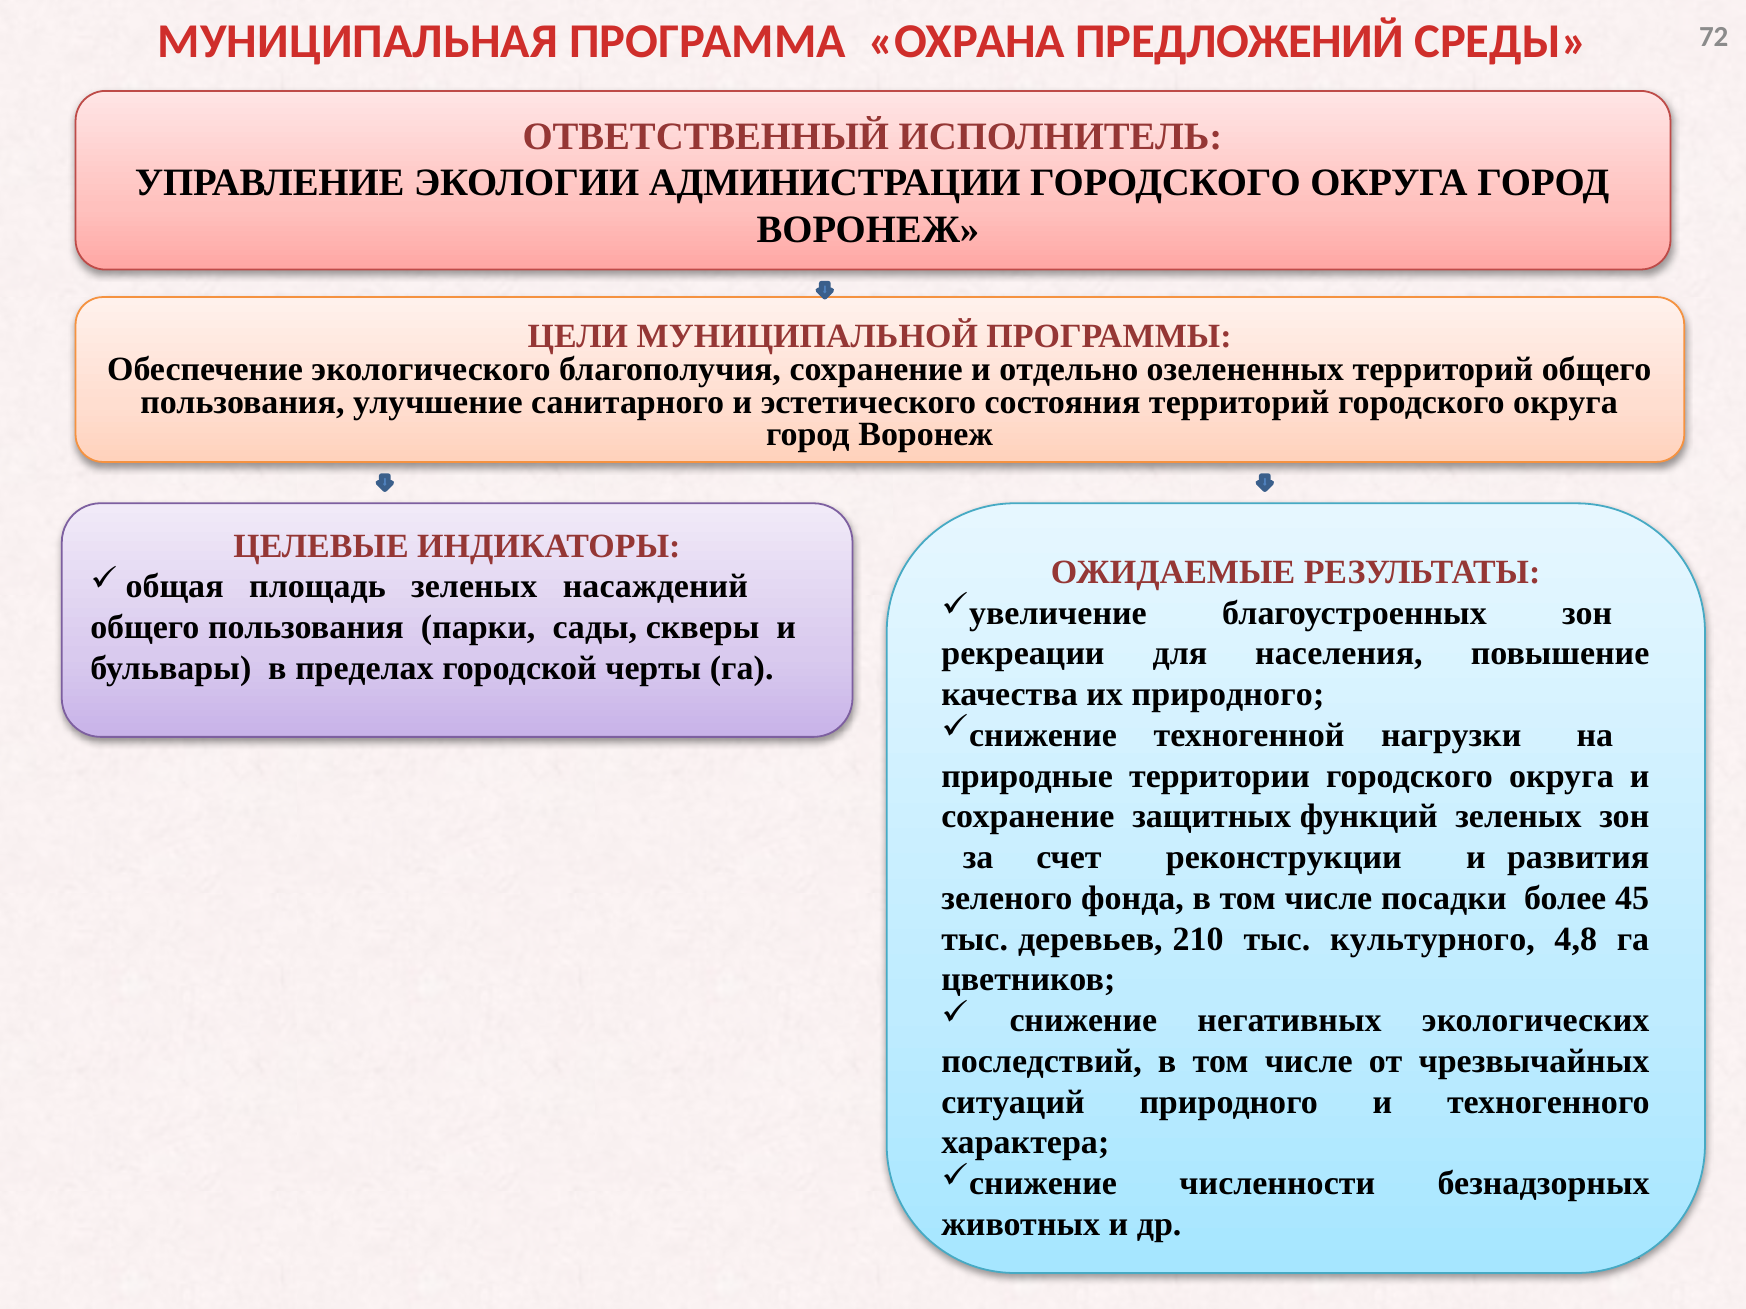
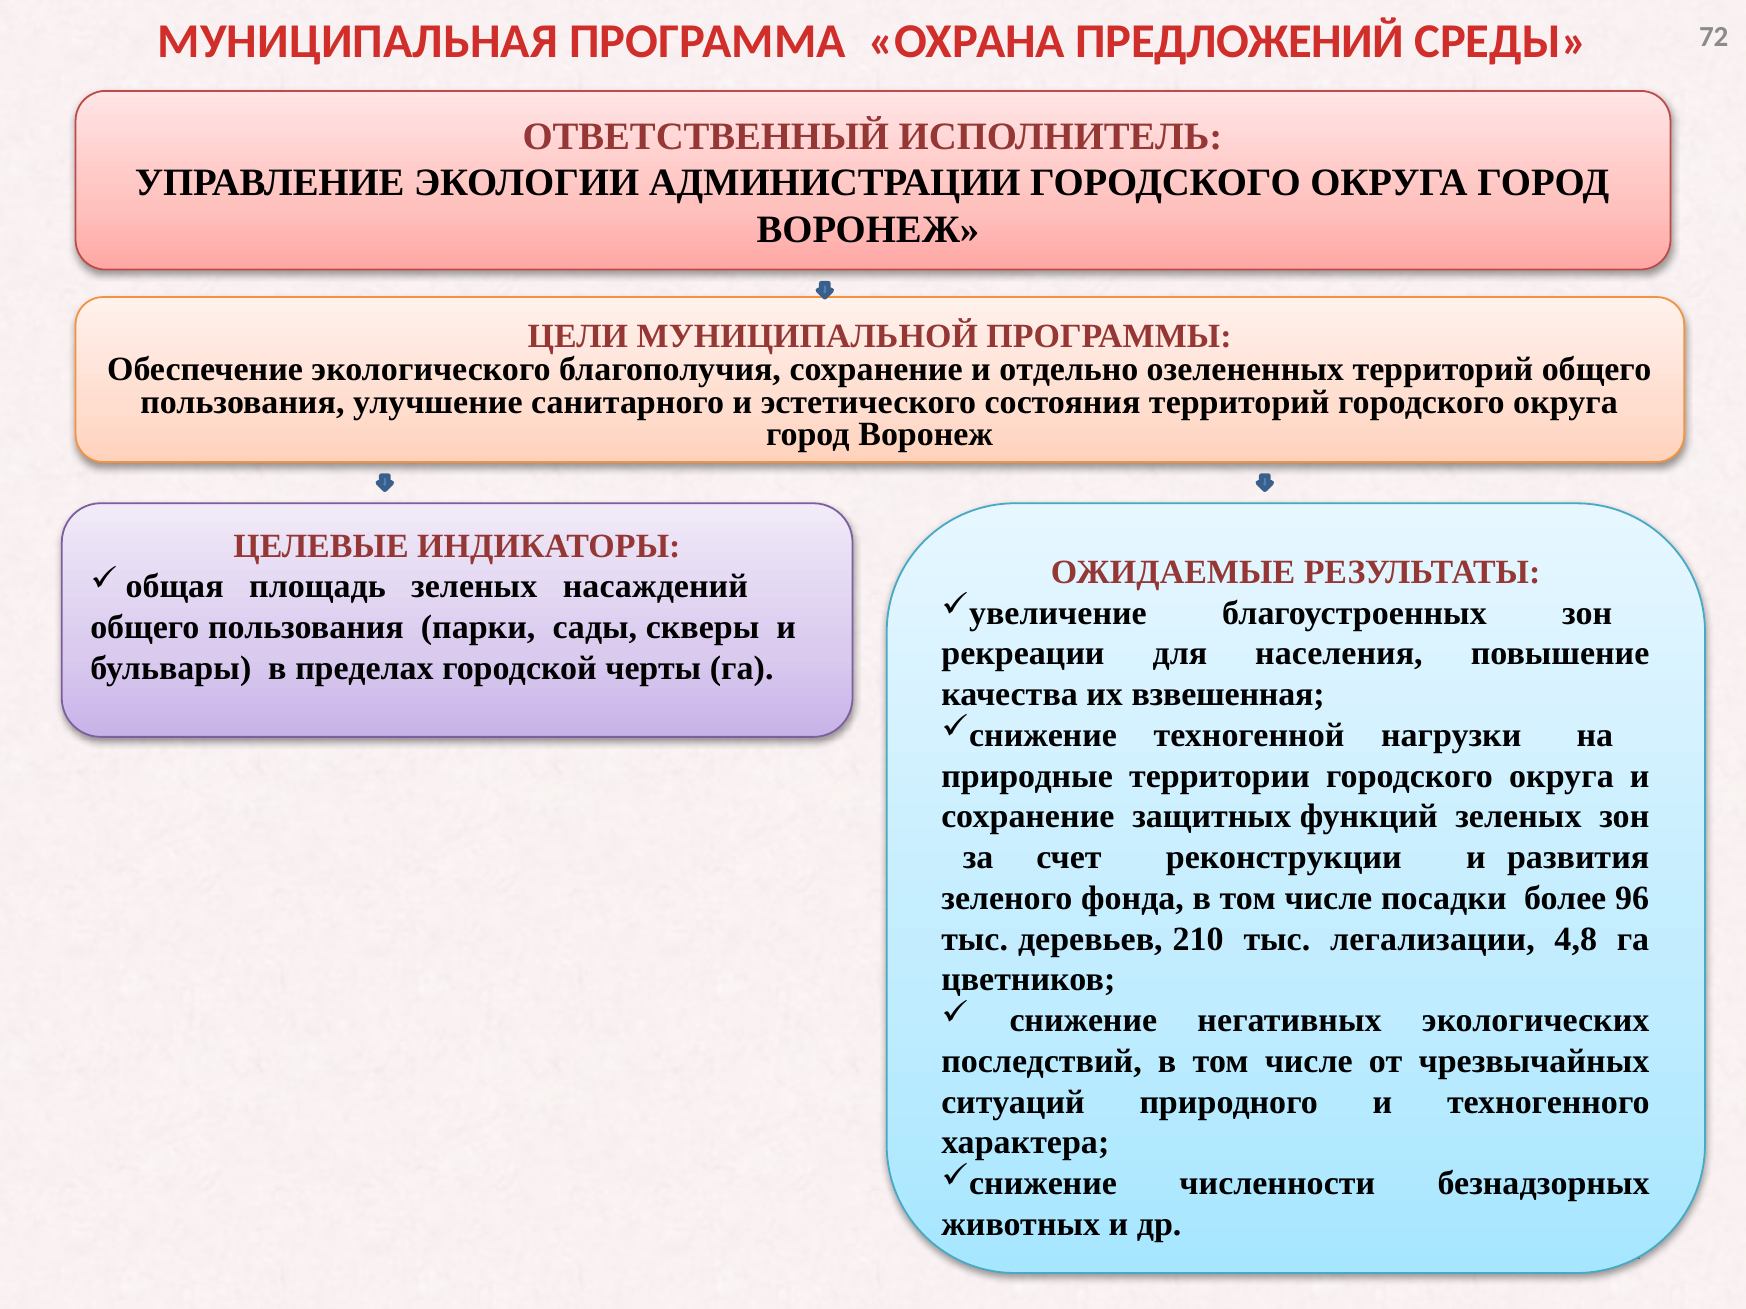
их природного: природного -> взвешенная
45: 45 -> 96
культурного: культурного -> легализации
